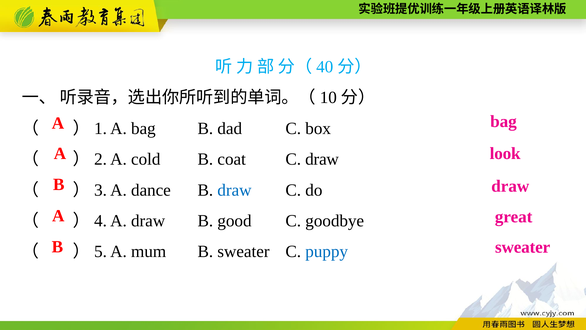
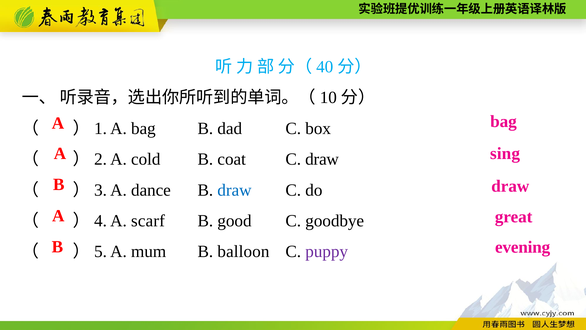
look: look -> sing
A draw: draw -> scarf
sweater at (523, 247): sweater -> evening
B sweater: sweater -> balloon
puppy colour: blue -> purple
